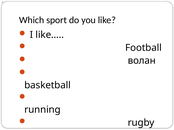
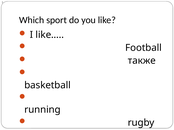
волан: волан -> также
